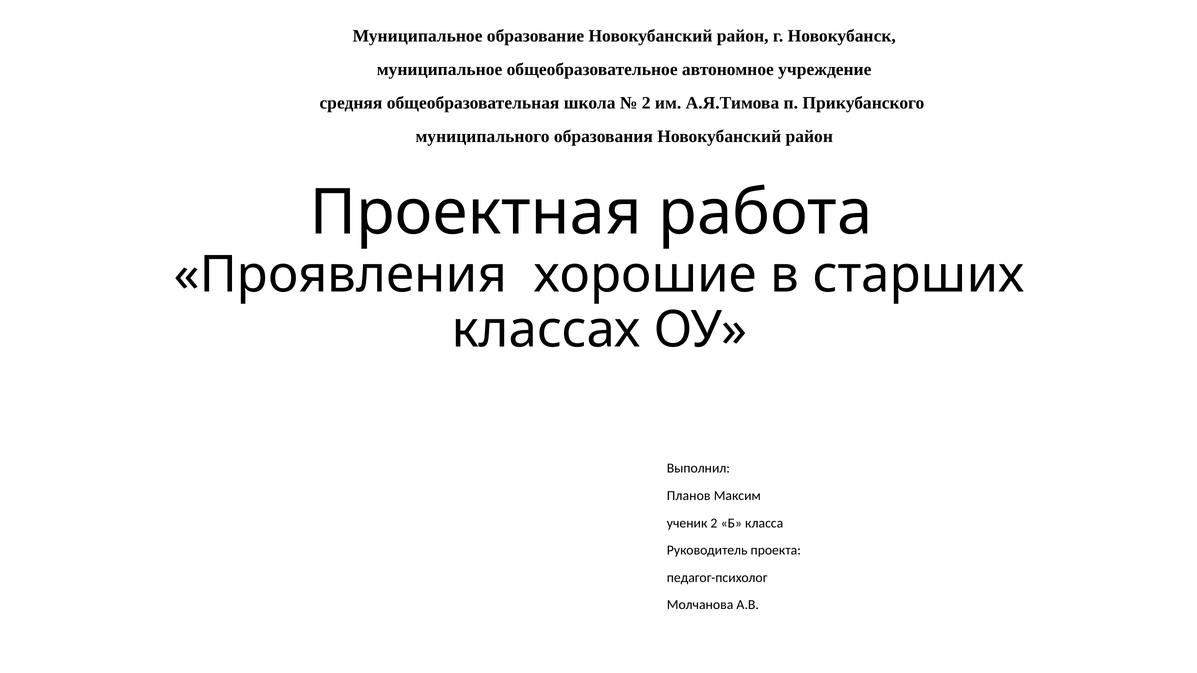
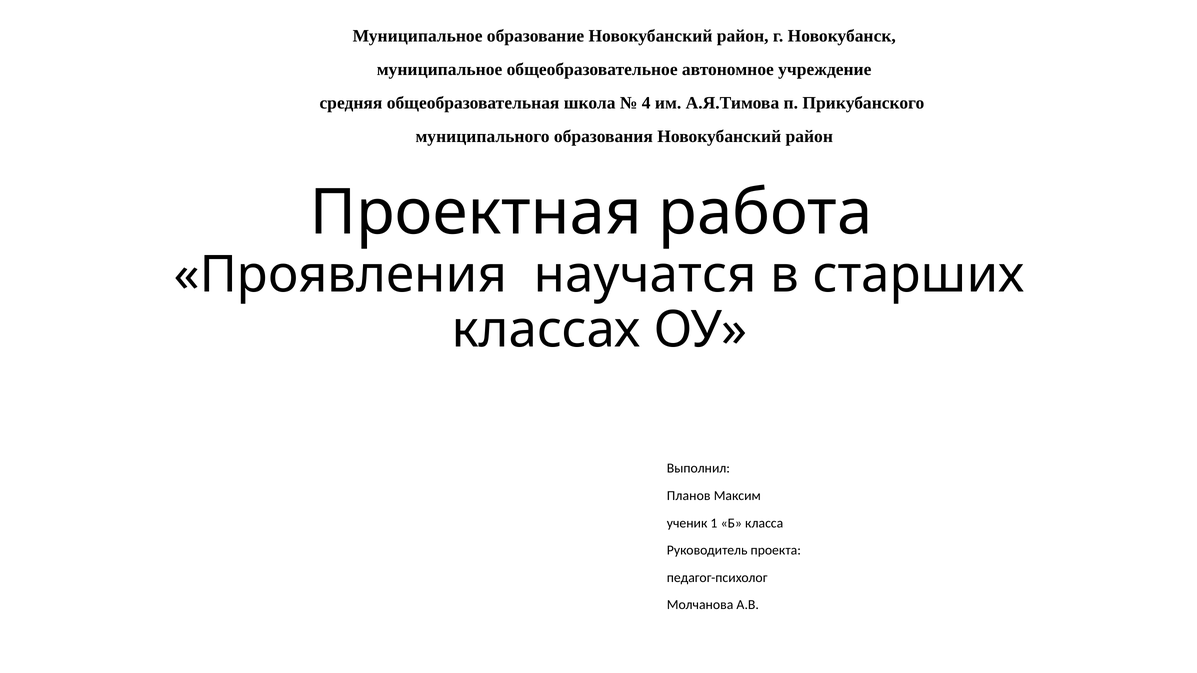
2 at (646, 103): 2 -> 4
хорошие: хорошие -> научатся
ученик 2: 2 -> 1
